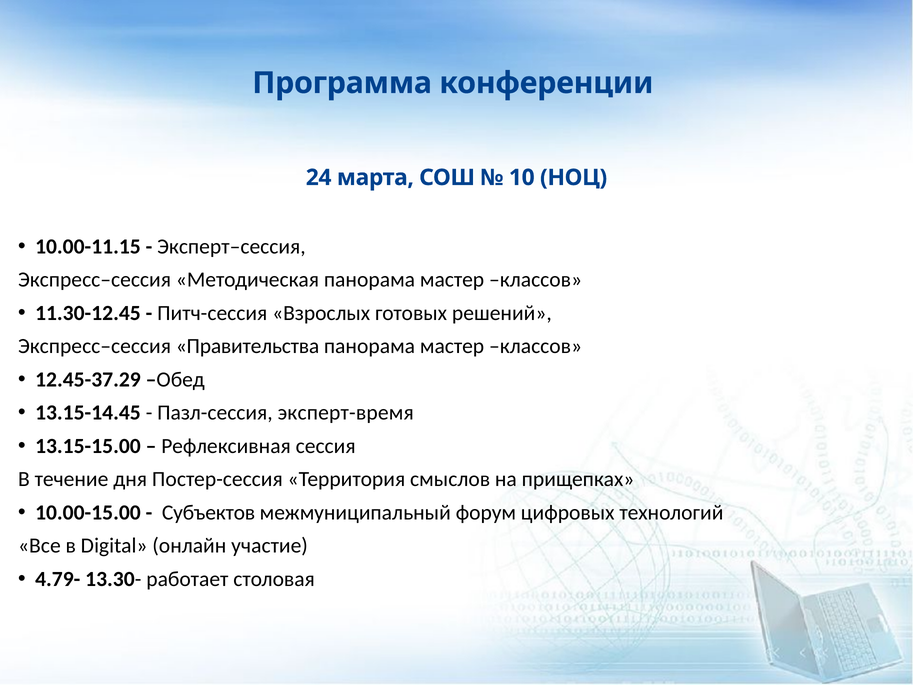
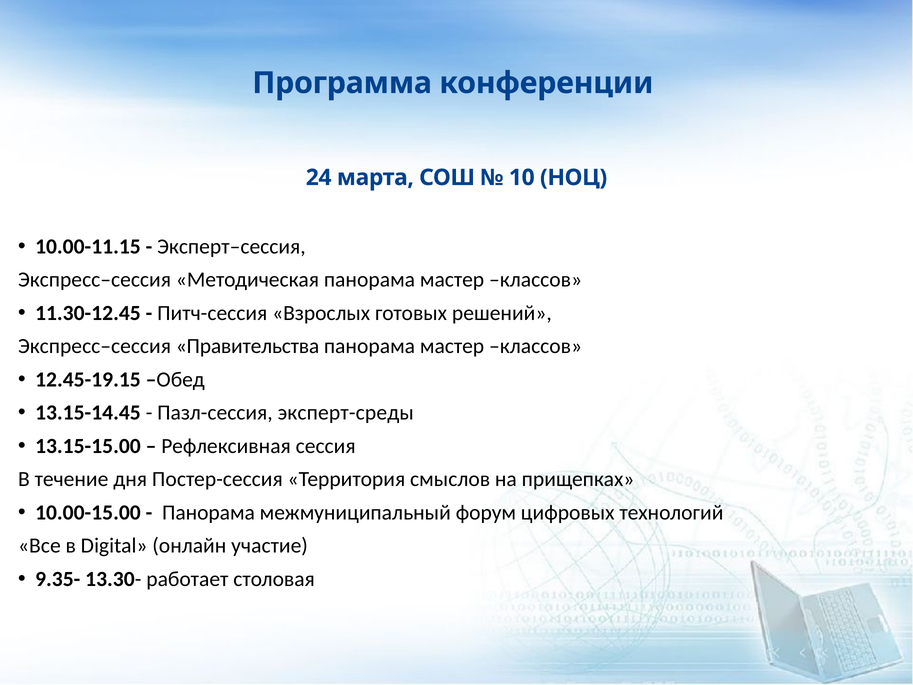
12.45-37.29: 12.45-37.29 -> 12.45-19.15
эксперт-время: эксперт-время -> эксперт-среды
Субъектов at (209, 512): Субъектов -> Панорама
4.79-: 4.79- -> 9.35-
